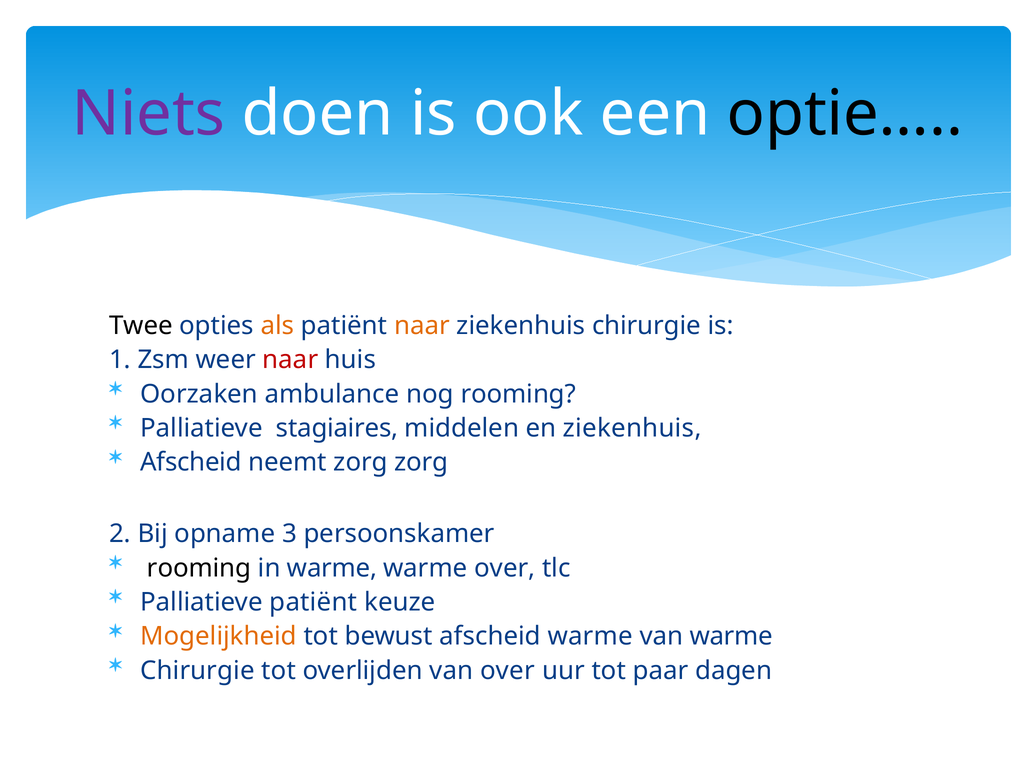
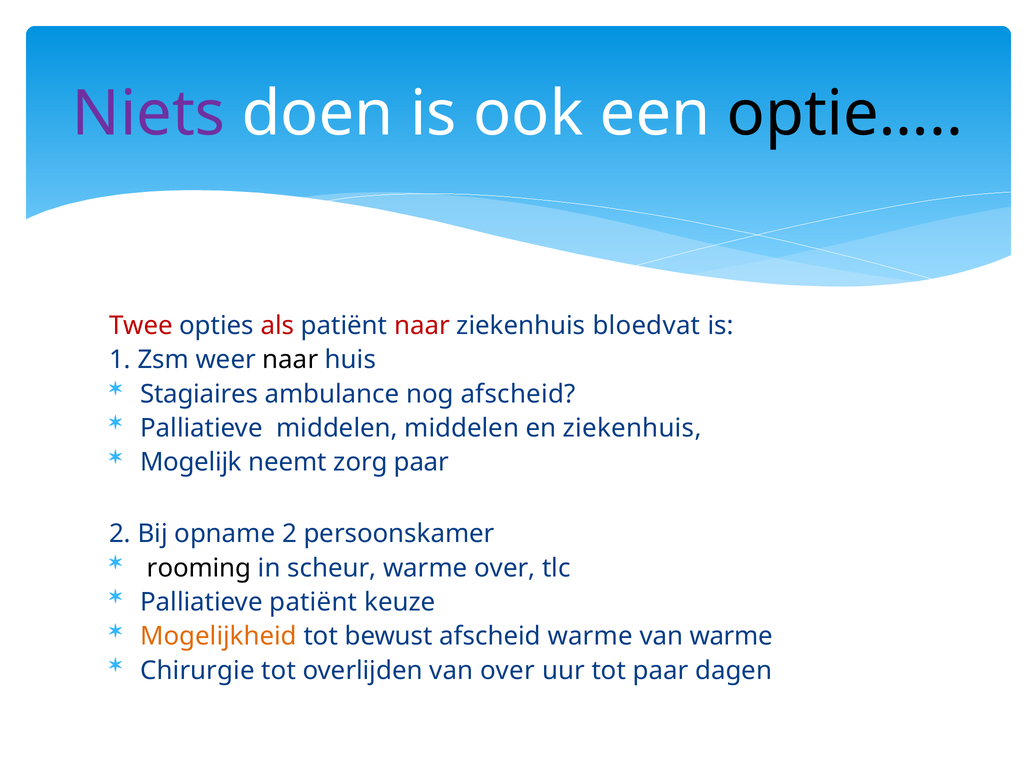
Twee colour: black -> red
als colour: orange -> red
naar at (422, 326) colour: orange -> red
ziekenhuis chirurgie: chirurgie -> bloedvat
naar at (290, 360) colour: red -> black
Oorzaken: Oorzaken -> Stagiaires
nog rooming: rooming -> afscheid
Palliatieve stagiaires: stagiaires -> middelen
Afscheid at (191, 462): Afscheid -> Mogelijk
zorg zorg: zorg -> paar
opname 3: 3 -> 2
in warme: warme -> scheur
